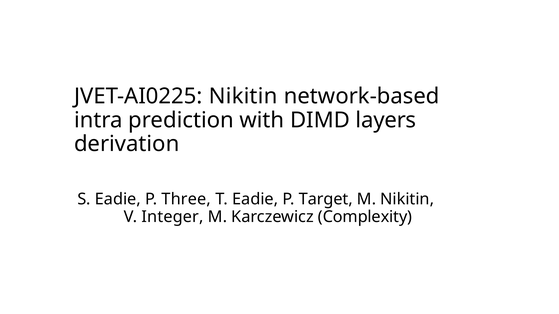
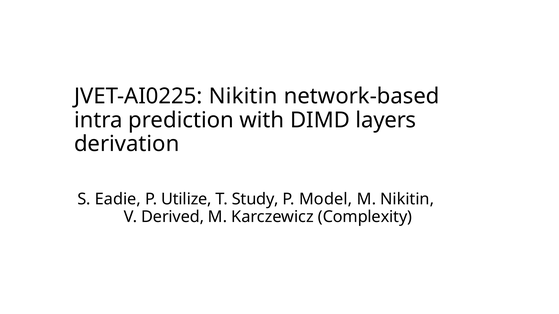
Three: Three -> Utilize
T Eadie: Eadie -> Study
Target: Target -> Model
Integer: Integer -> Derived
